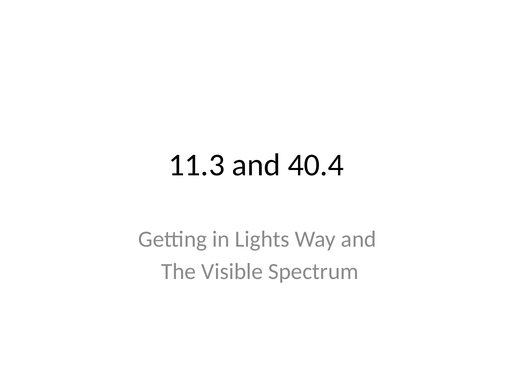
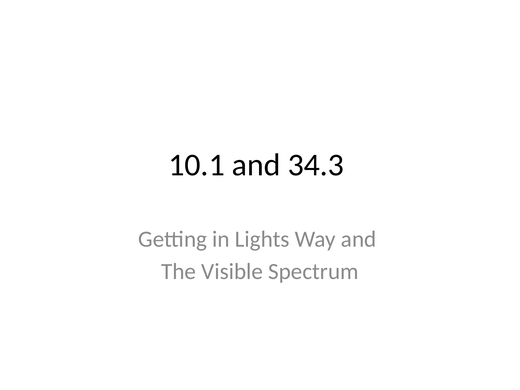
11.3: 11.3 -> 10.1
40.4: 40.4 -> 34.3
